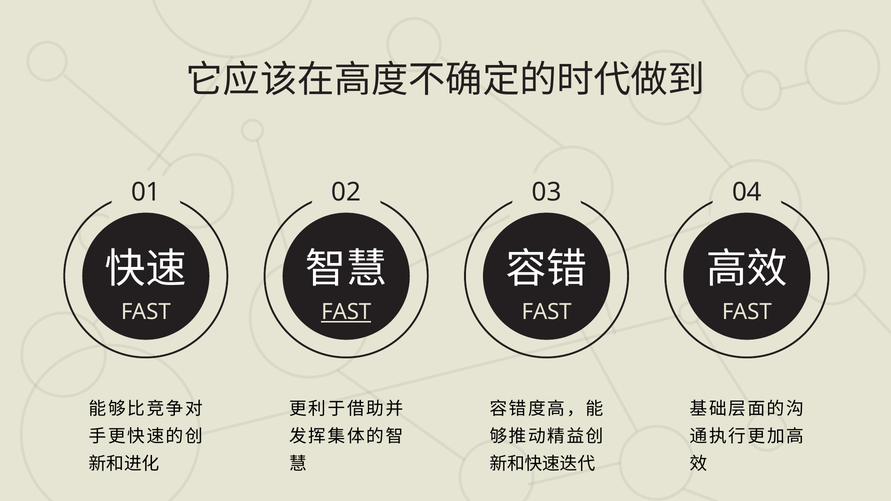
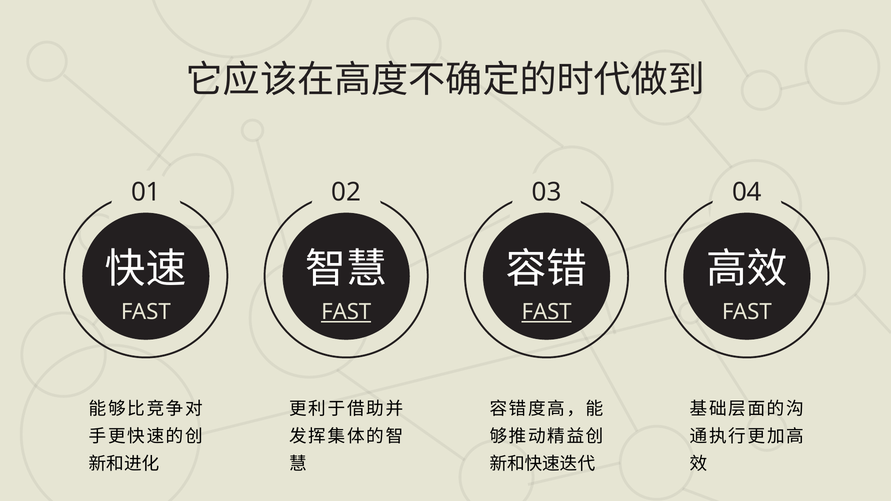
FAST at (547, 312) underline: none -> present
